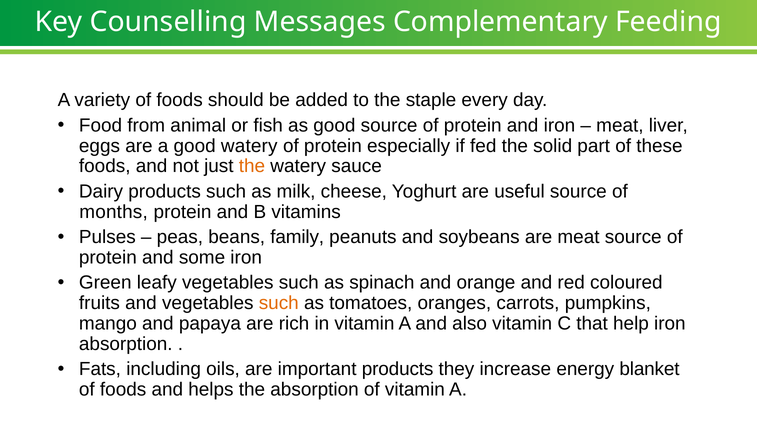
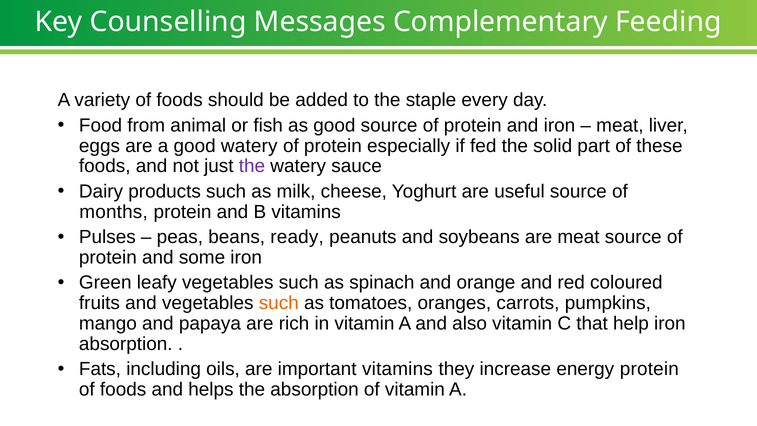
the at (252, 166) colour: orange -> purple
family: family -> ready
important products: products -> vitamins
energy blanket: blanket -> protein
